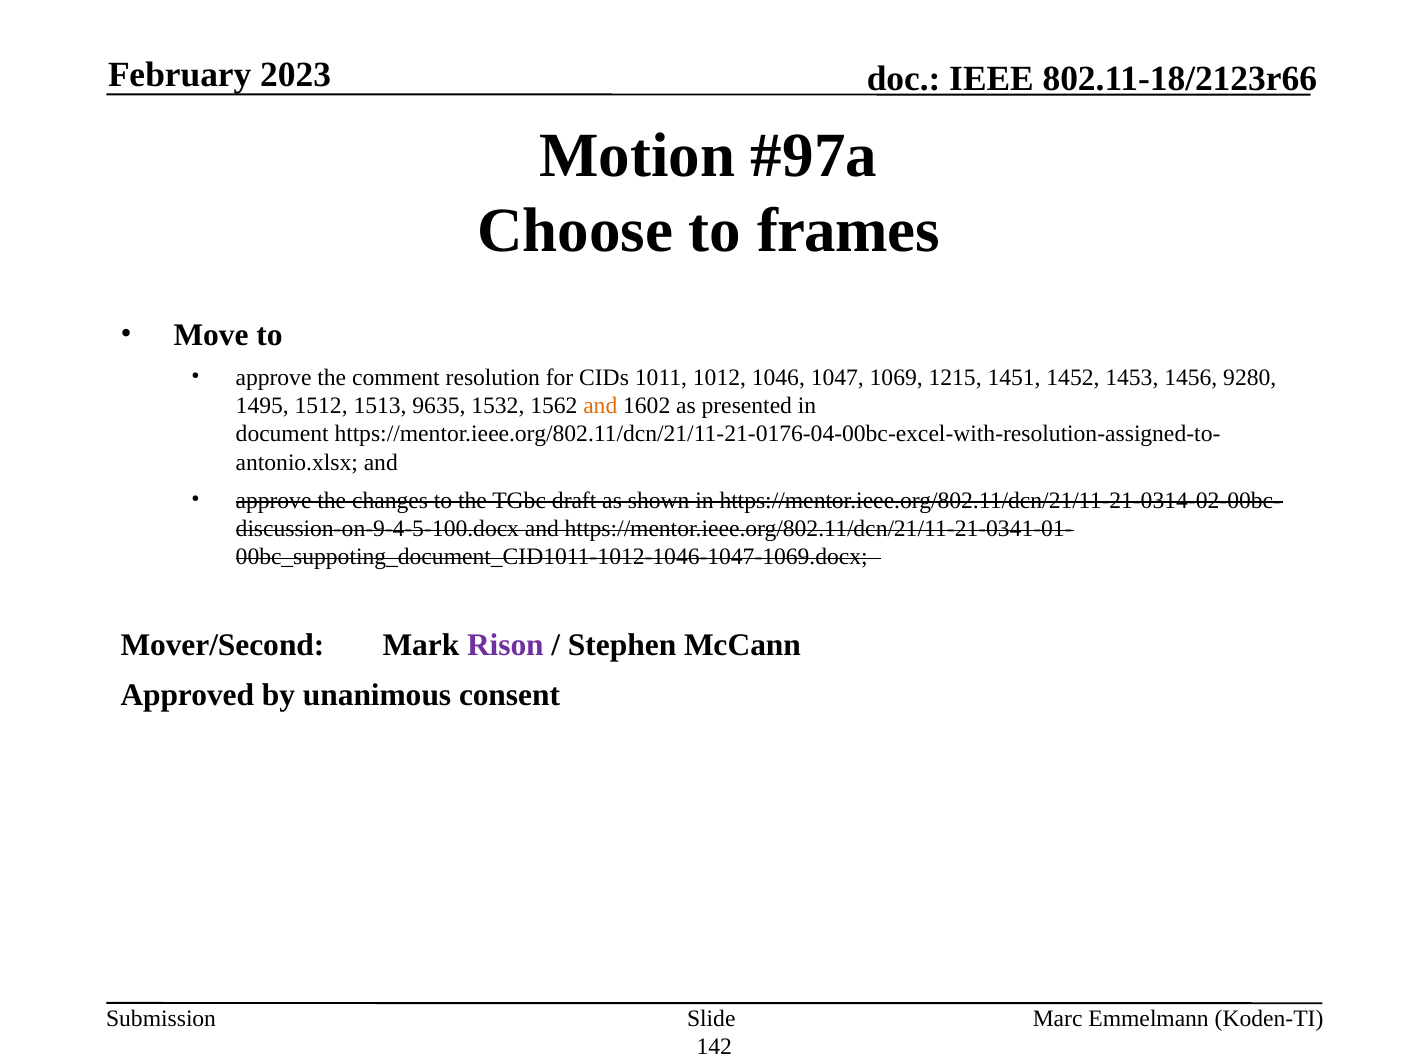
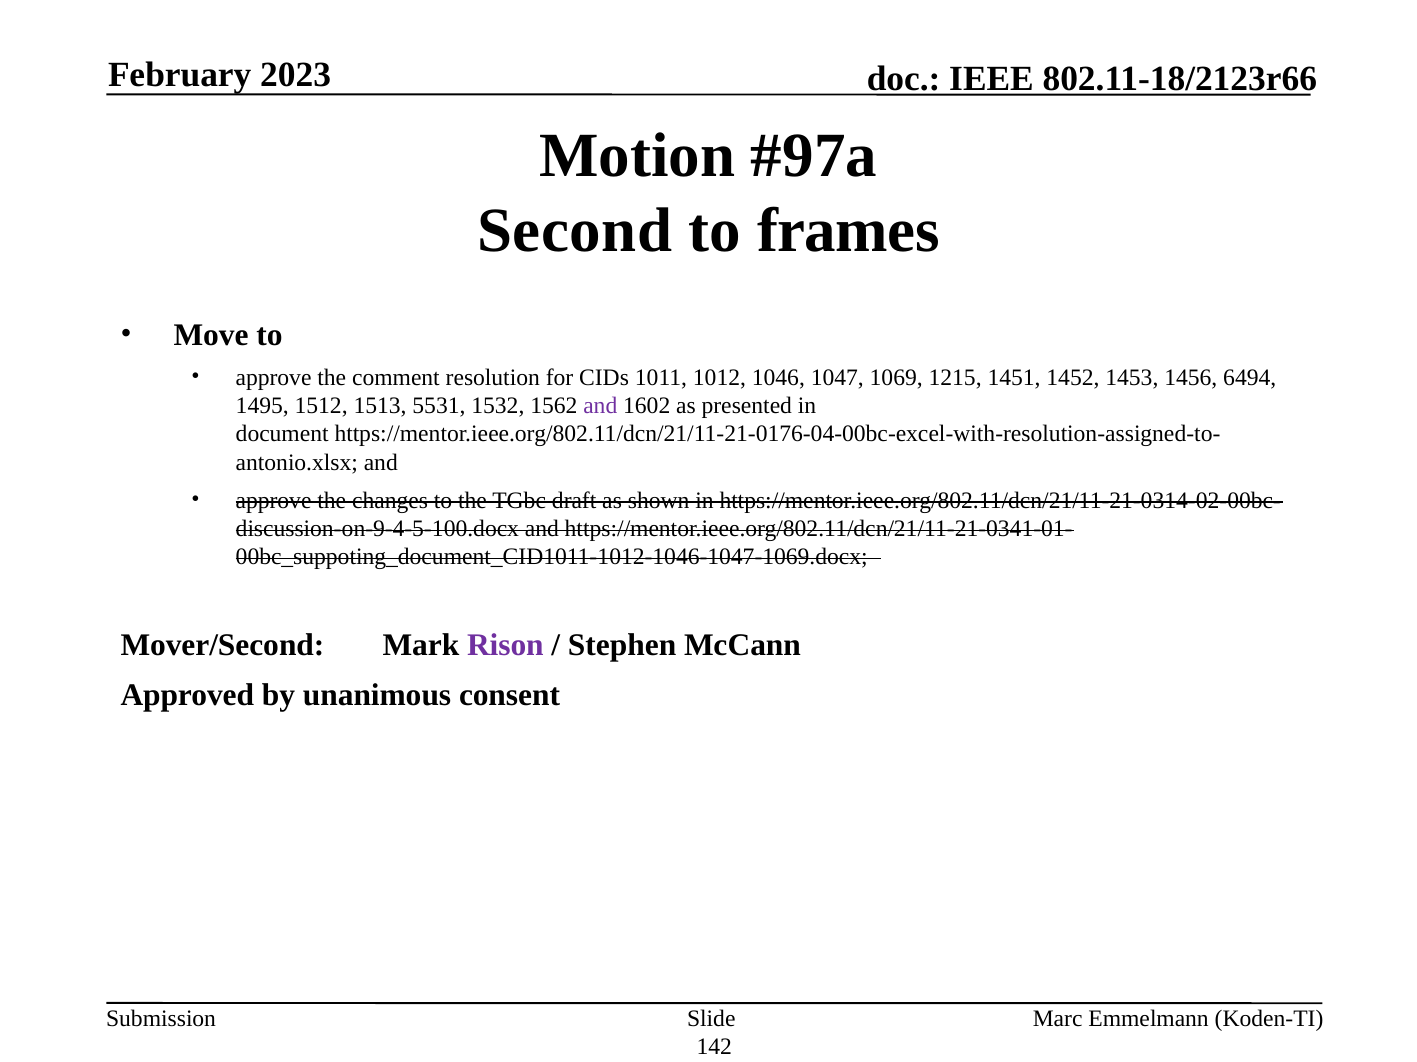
Choose: Choose -> Second
9280: 9280 -> 6494
9635: 9635 -> 5531
and at (600, 406) colour: orange -> purple
